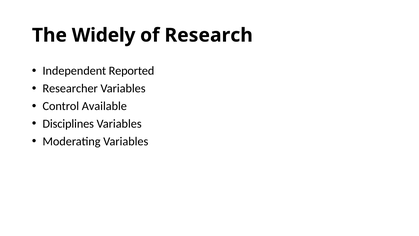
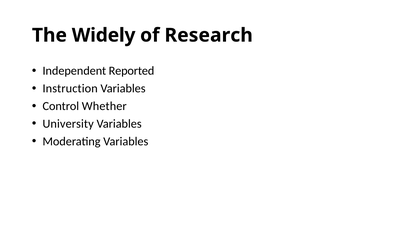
Researcher: Researcher -> Instruction
Available: Available -> Whether
Disciplines: Disciplines -> University
